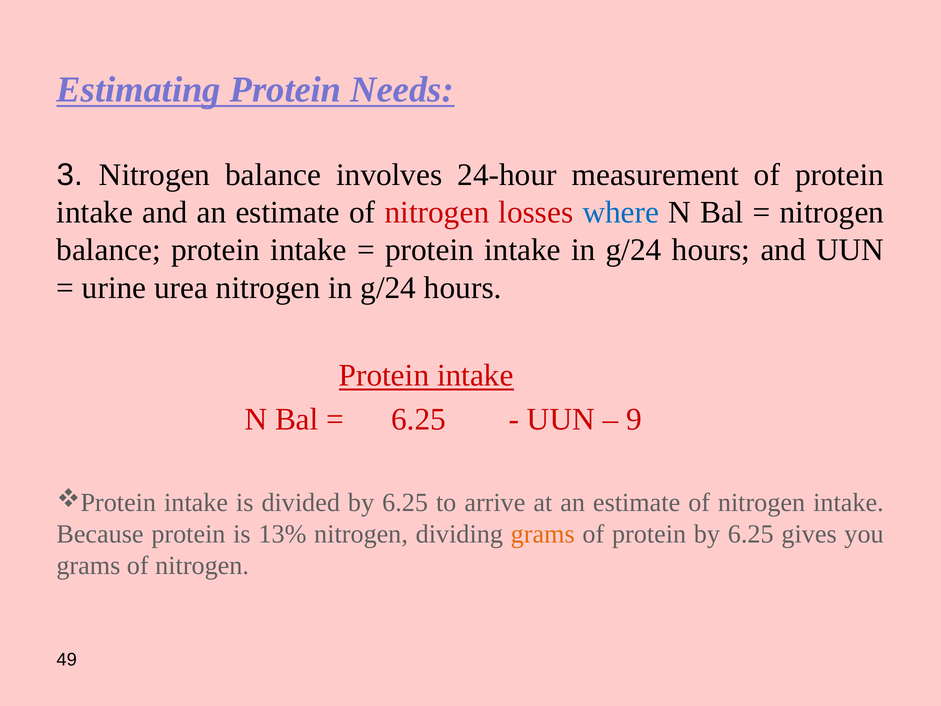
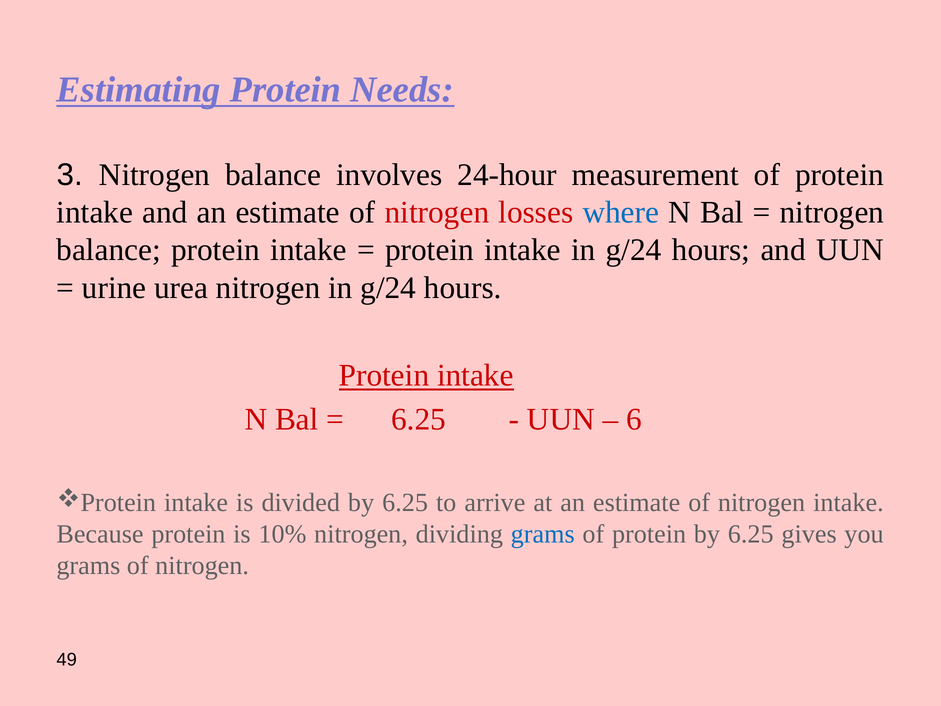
9: 9 -> 6
13%: 13% -> 10%
grams at (543, 534) colour: orange -> blue
